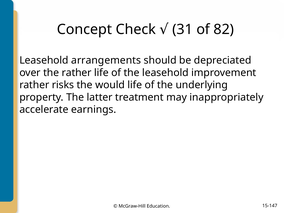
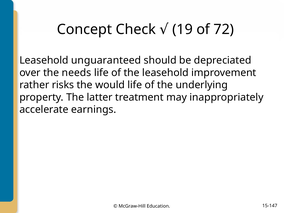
31: 31 -> 19
82: 82 -> 72
arrangements: arrangements -> unguaranteed
the rather: rather -> needs
